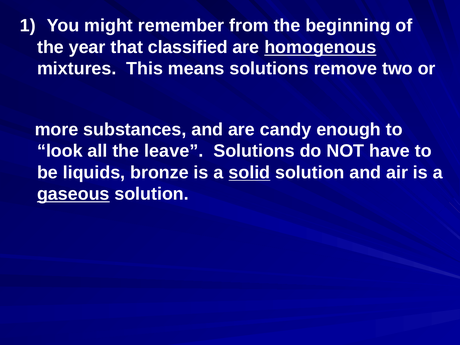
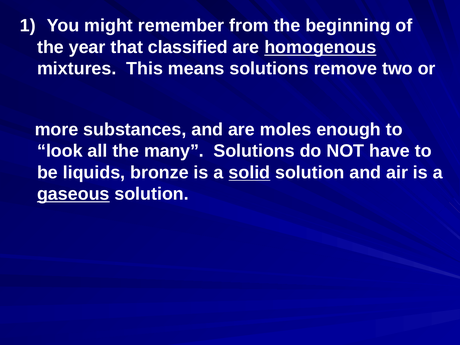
candy: candy -> moles
leave: leave -> many
